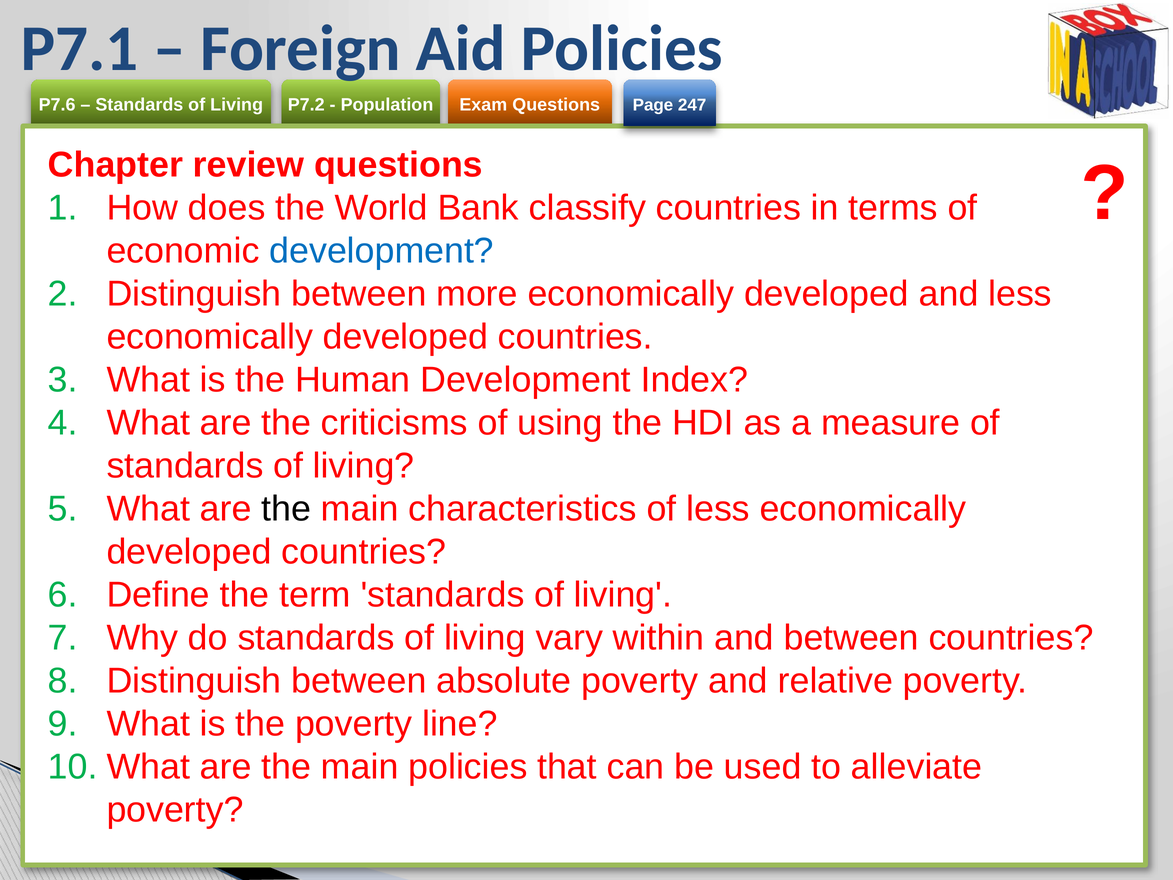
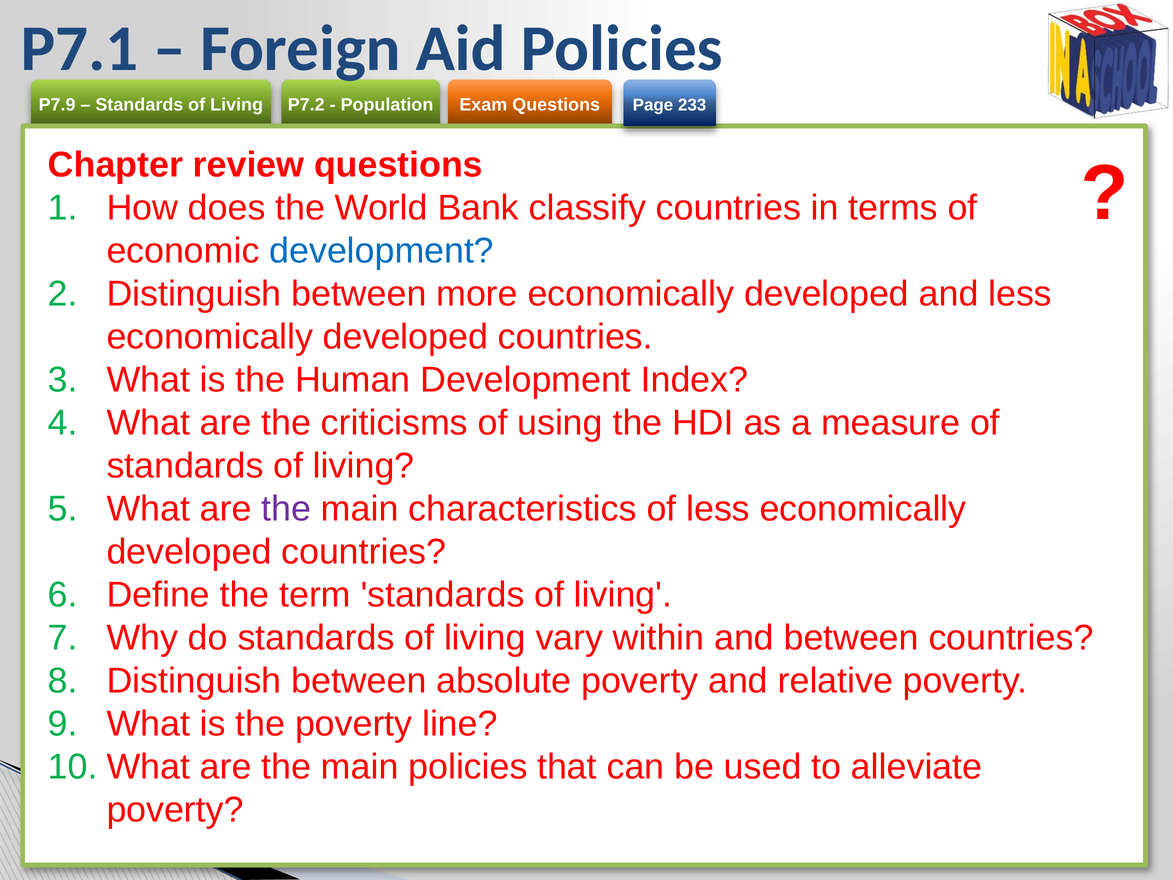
P7.6: P7.6 -> P7.9
247: 247 -> 233
the at (286, 509) colour: black -> purple
